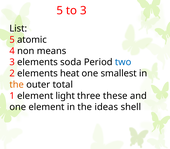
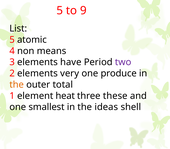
to 3: 3 -> 9
soda: soda -> have
two colour: blue -> purple
heat: heat -> very
smallest: smallest -> produce
light: light -> heat
one element: element -> smallest
